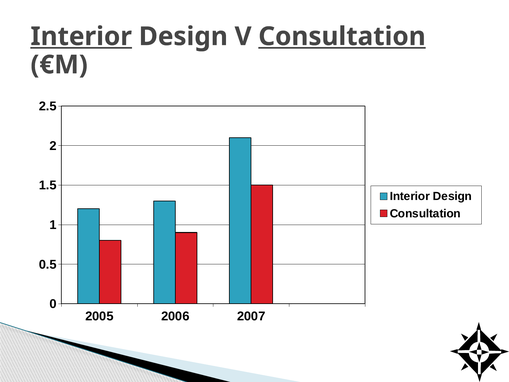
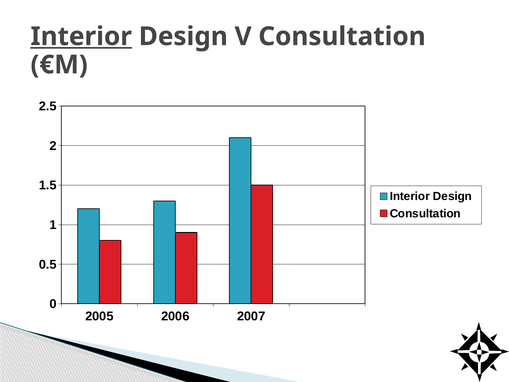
Consultation at (342, 36) underline: present -> none
